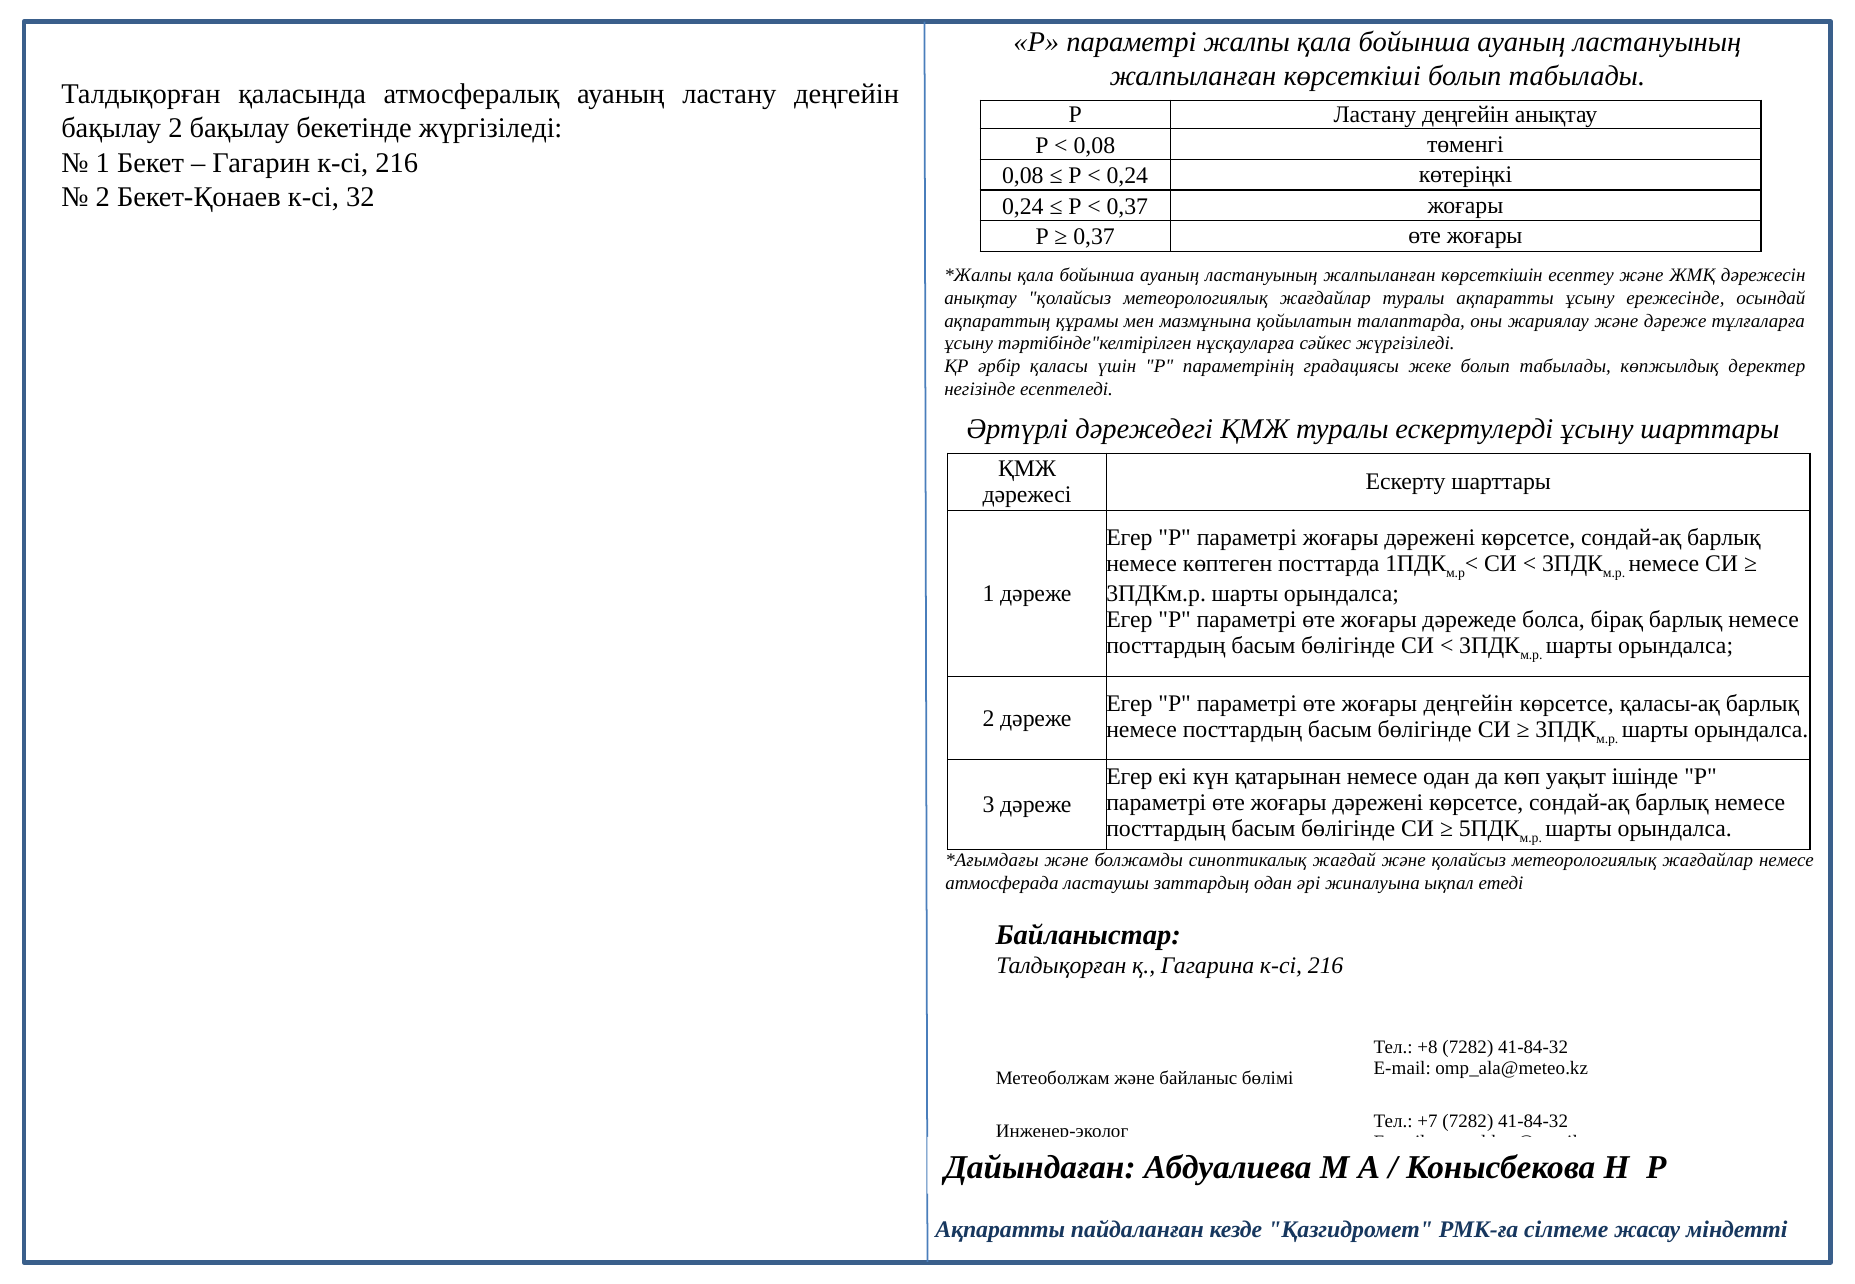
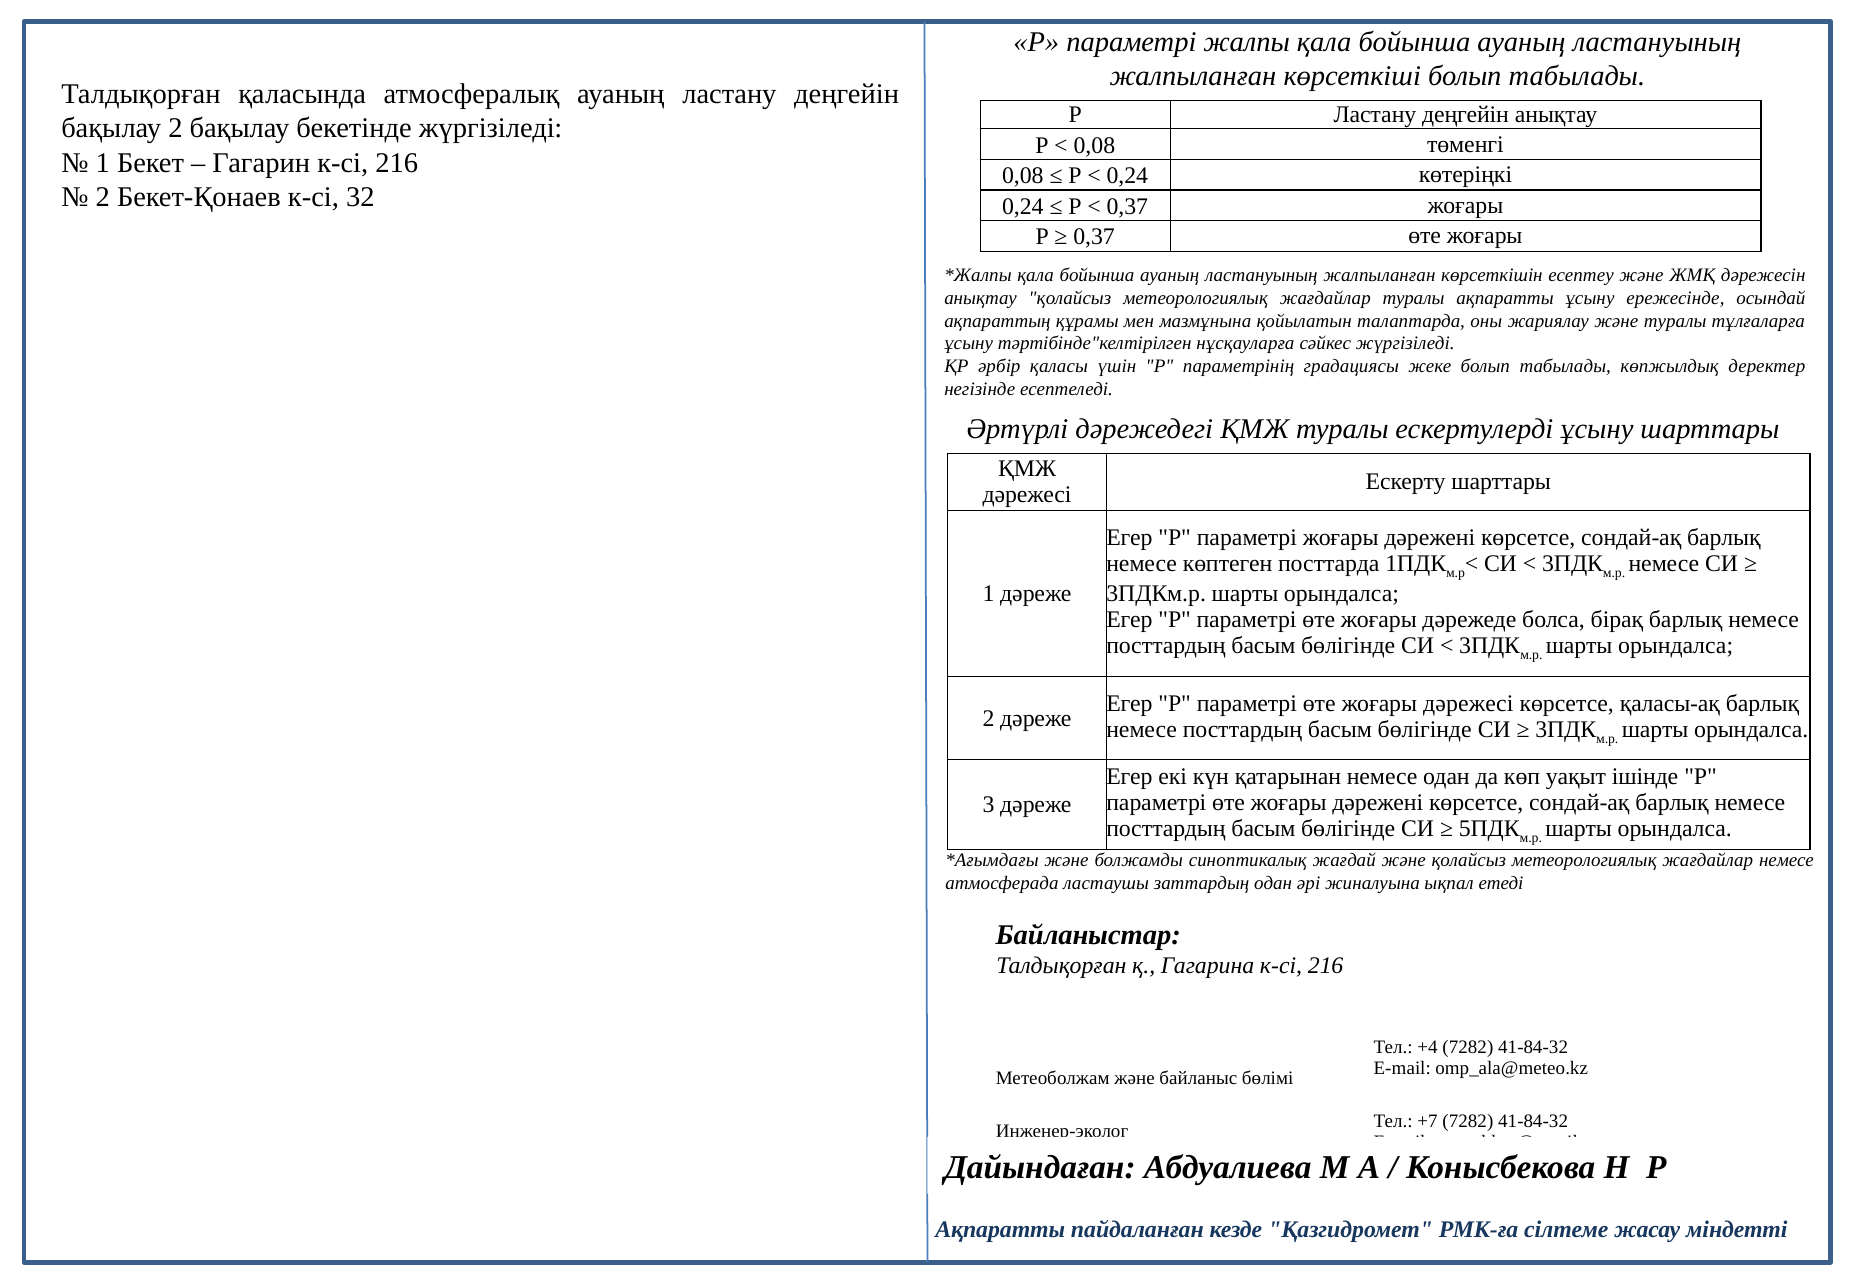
және дәреже: дәреже -> туралы
жоғары деңгейін: деңгейін -> дәрежесі
+8: +8 -> +4
